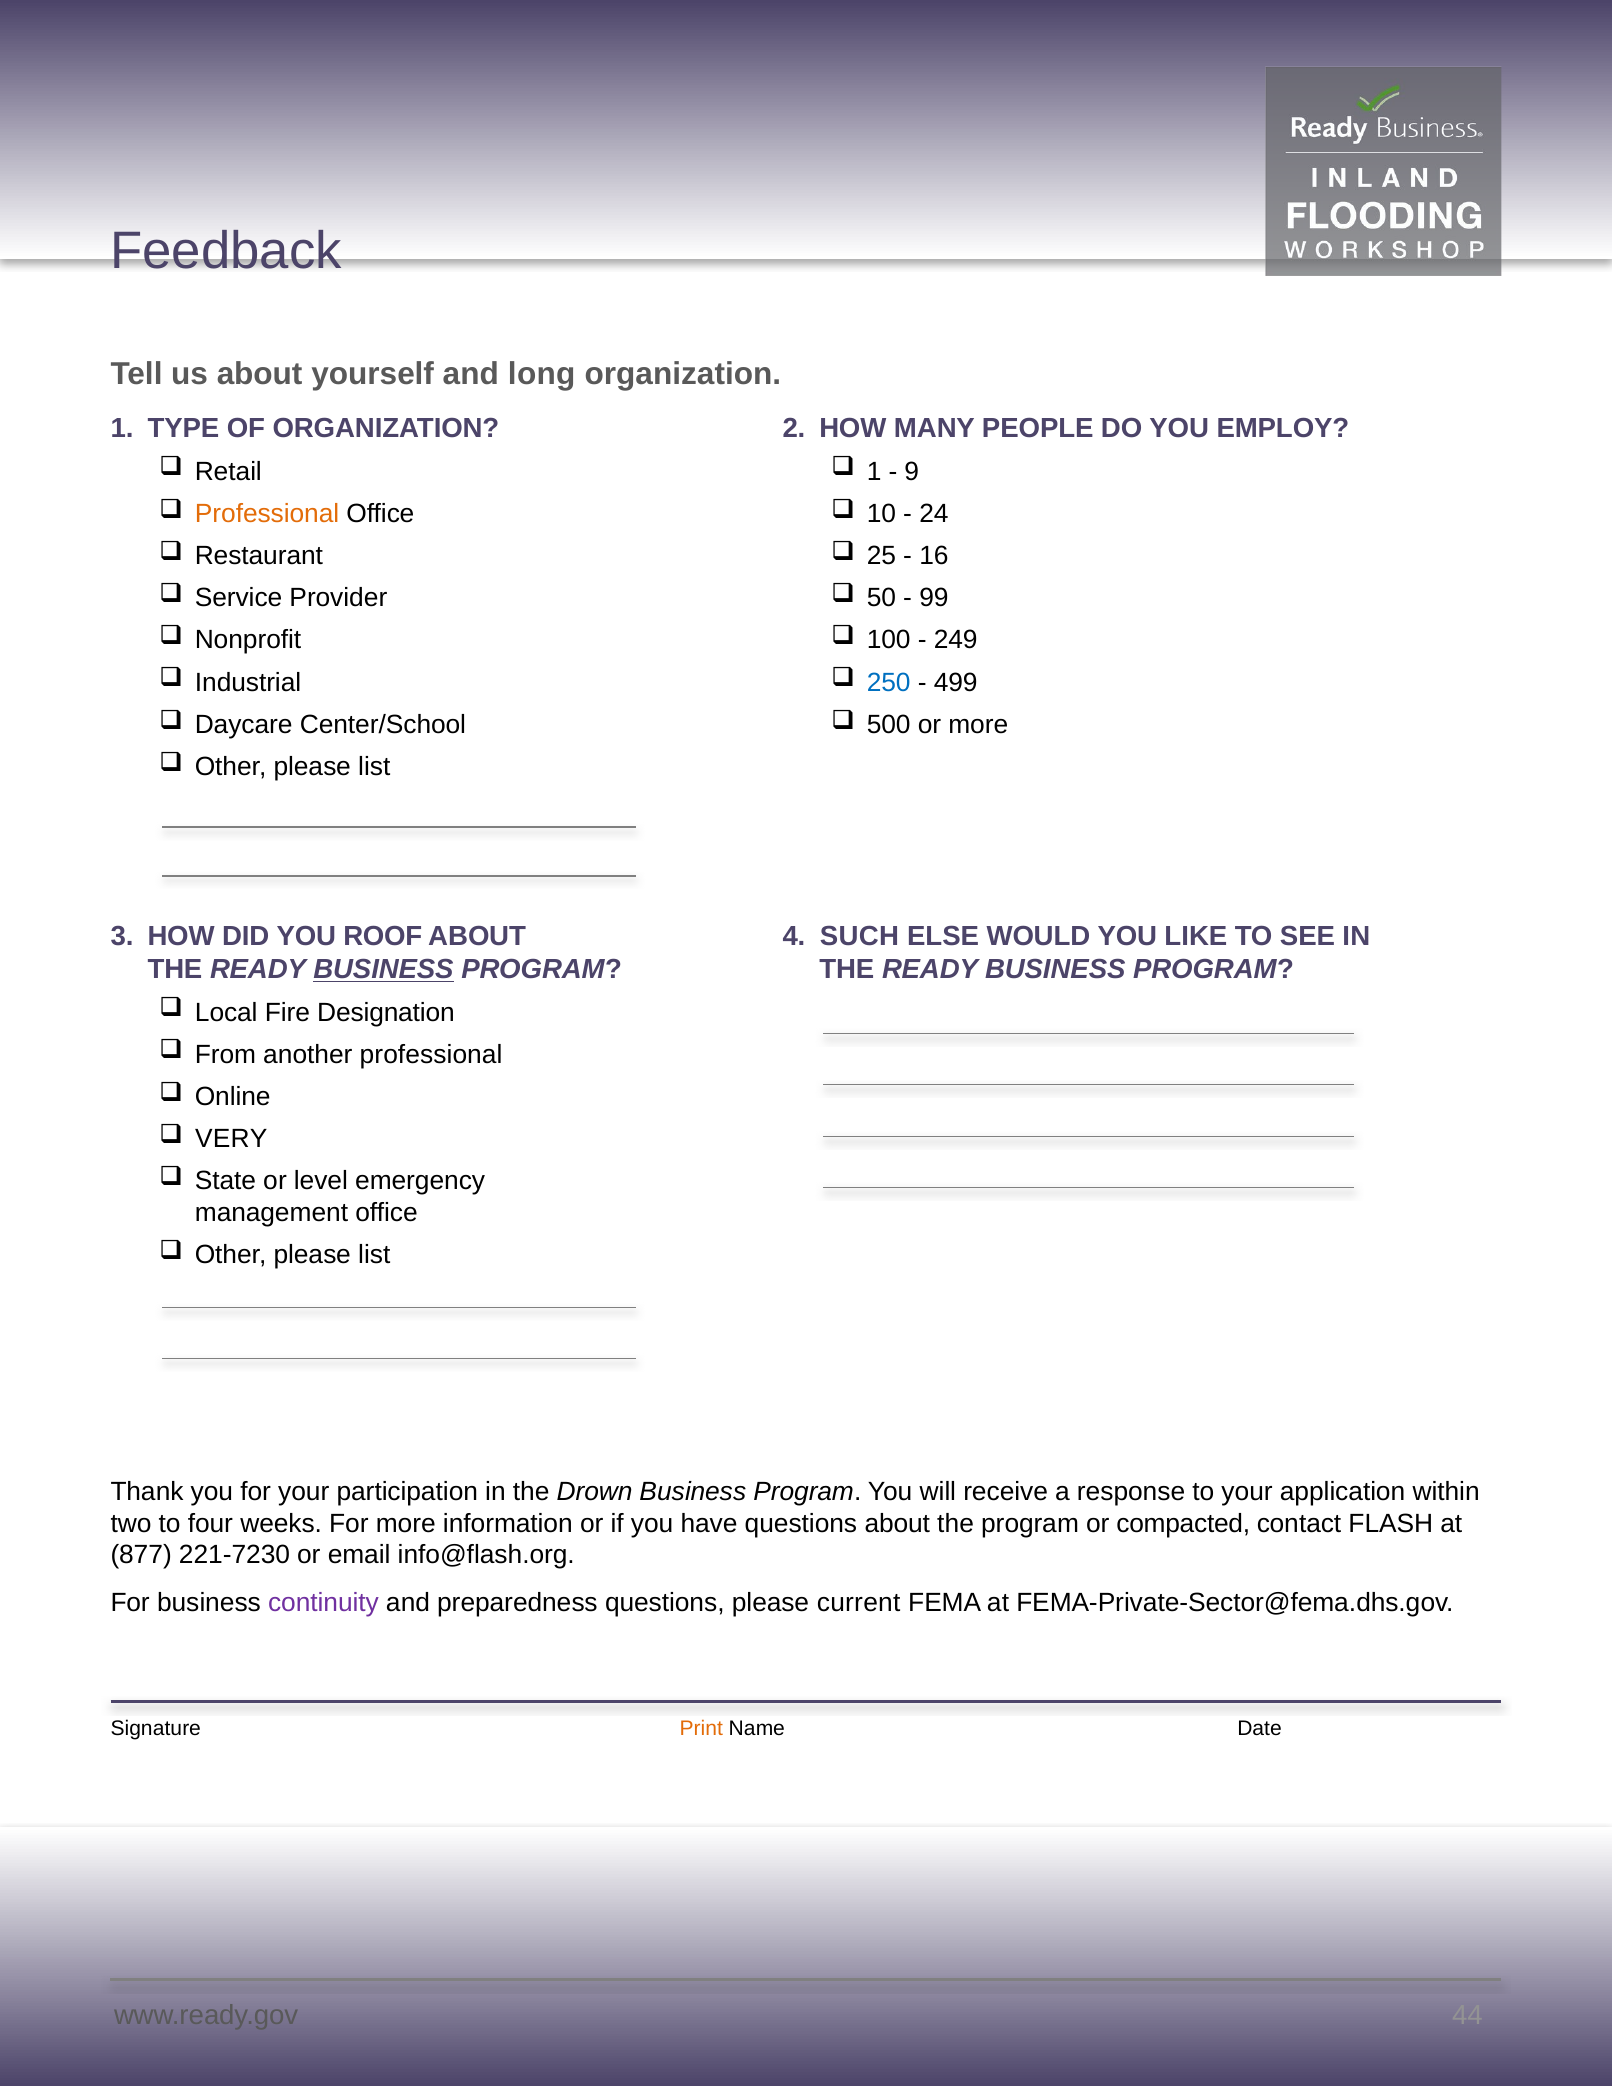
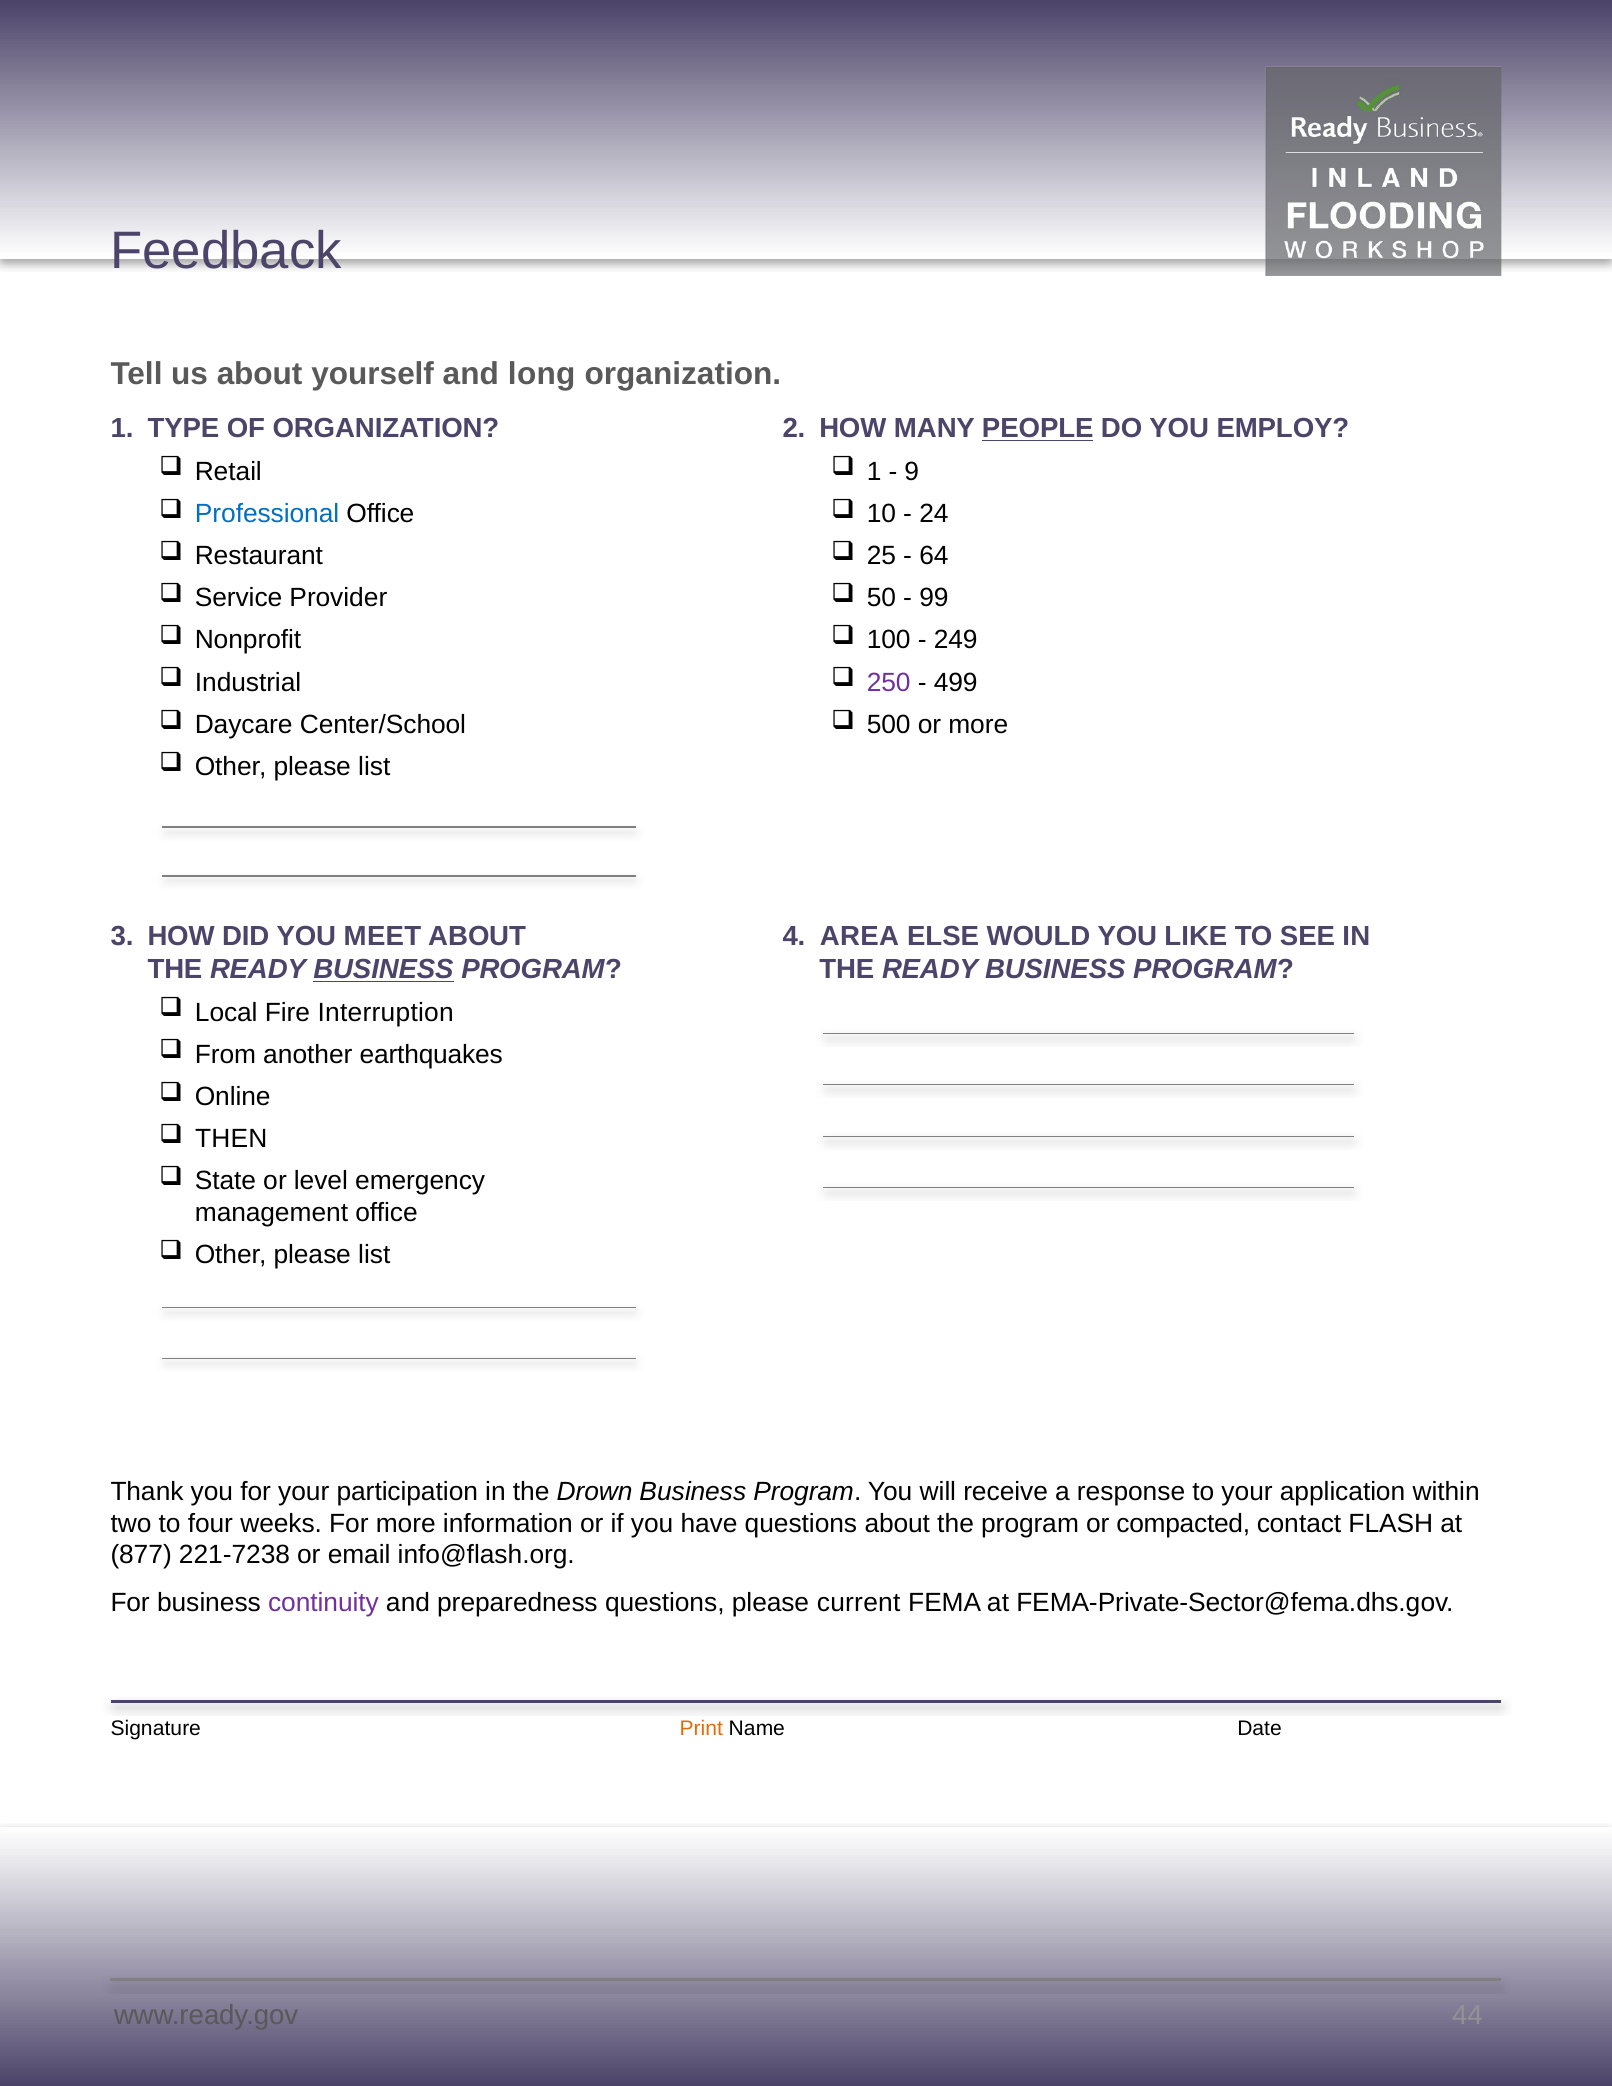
PEOPLE underline: none -> present
Professional at (267, 514) colour: orange -> blue
16: 16 -> 64
250 colour: blue -> purple
ROOF: ROOF -> MEET
SUCH: SUCH -> AREA
Designation: Designation -> Interruption
another professional: professional -> earthquakes
VERY: VERY -> THEN
221-7230: 221-7230 -> 221-7238
